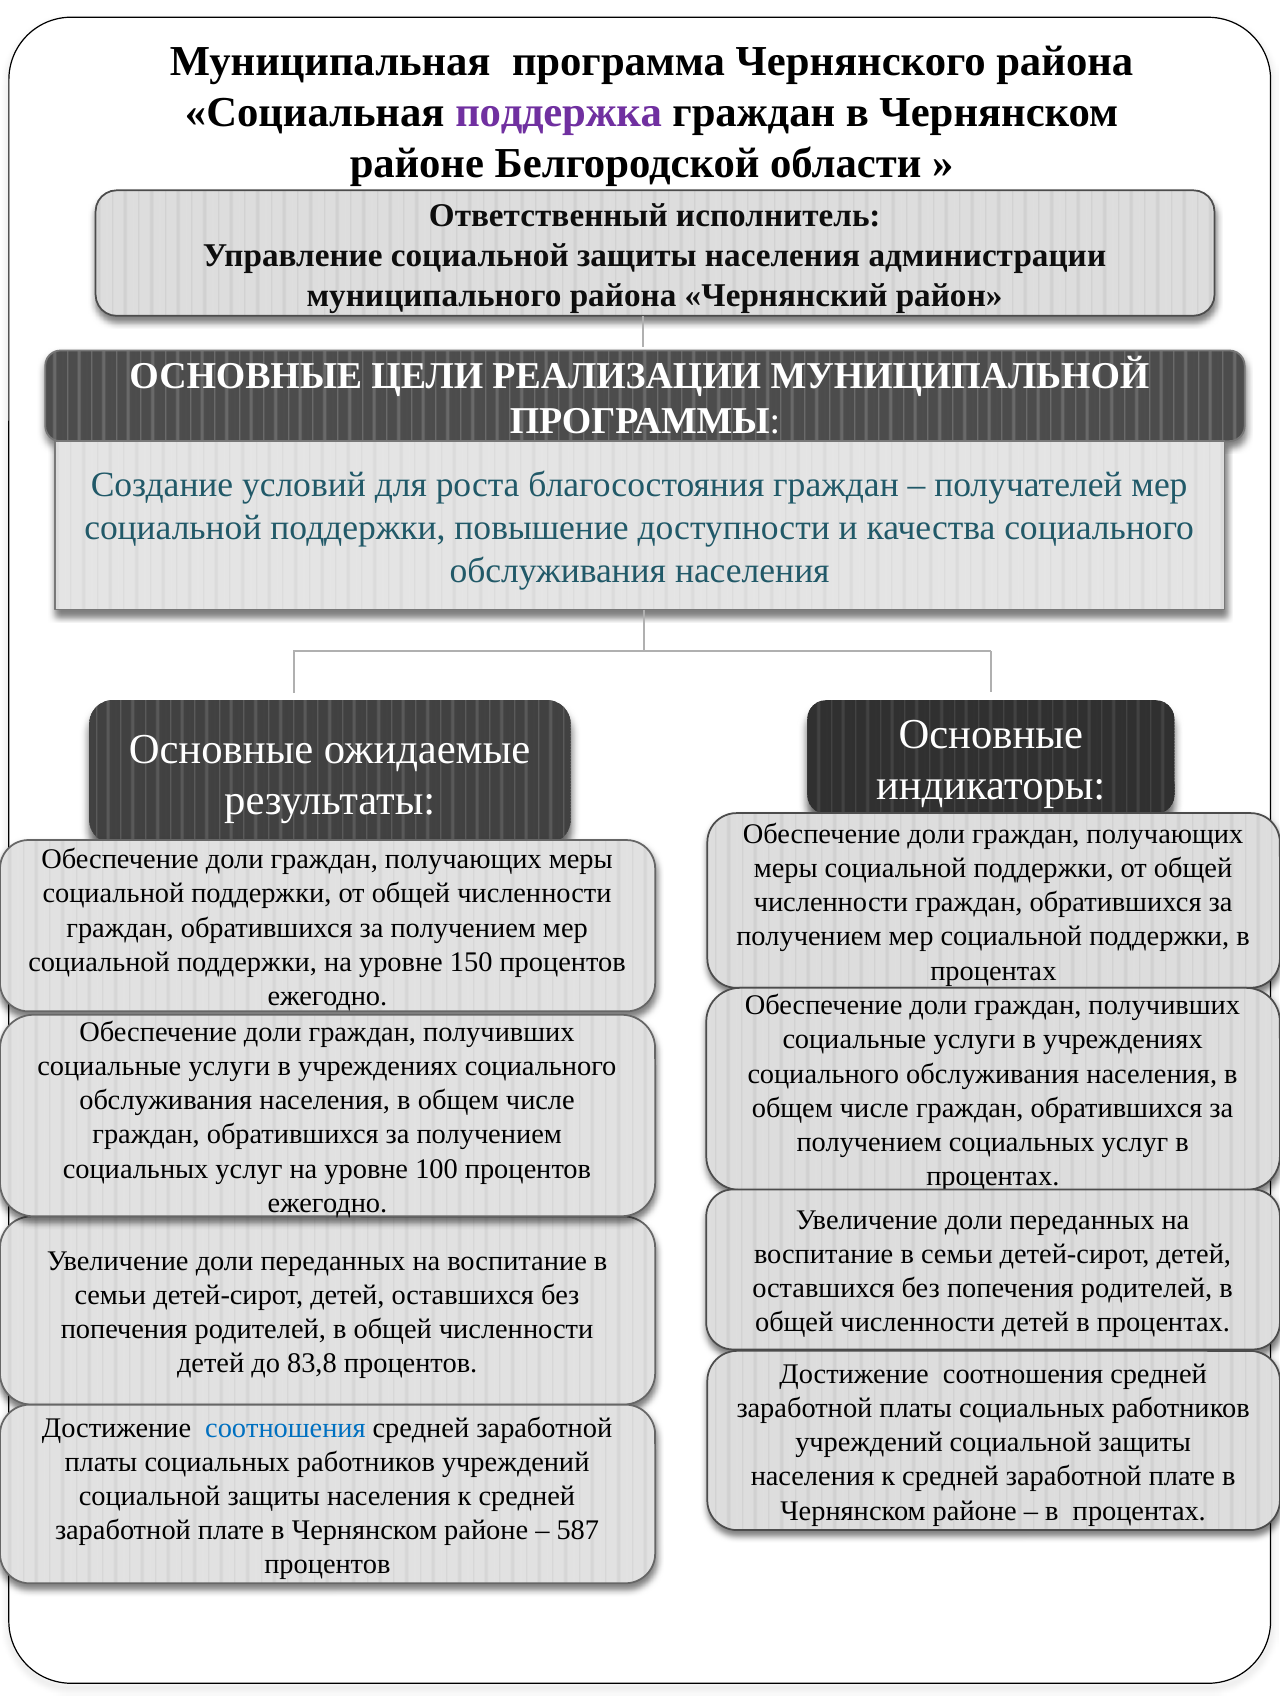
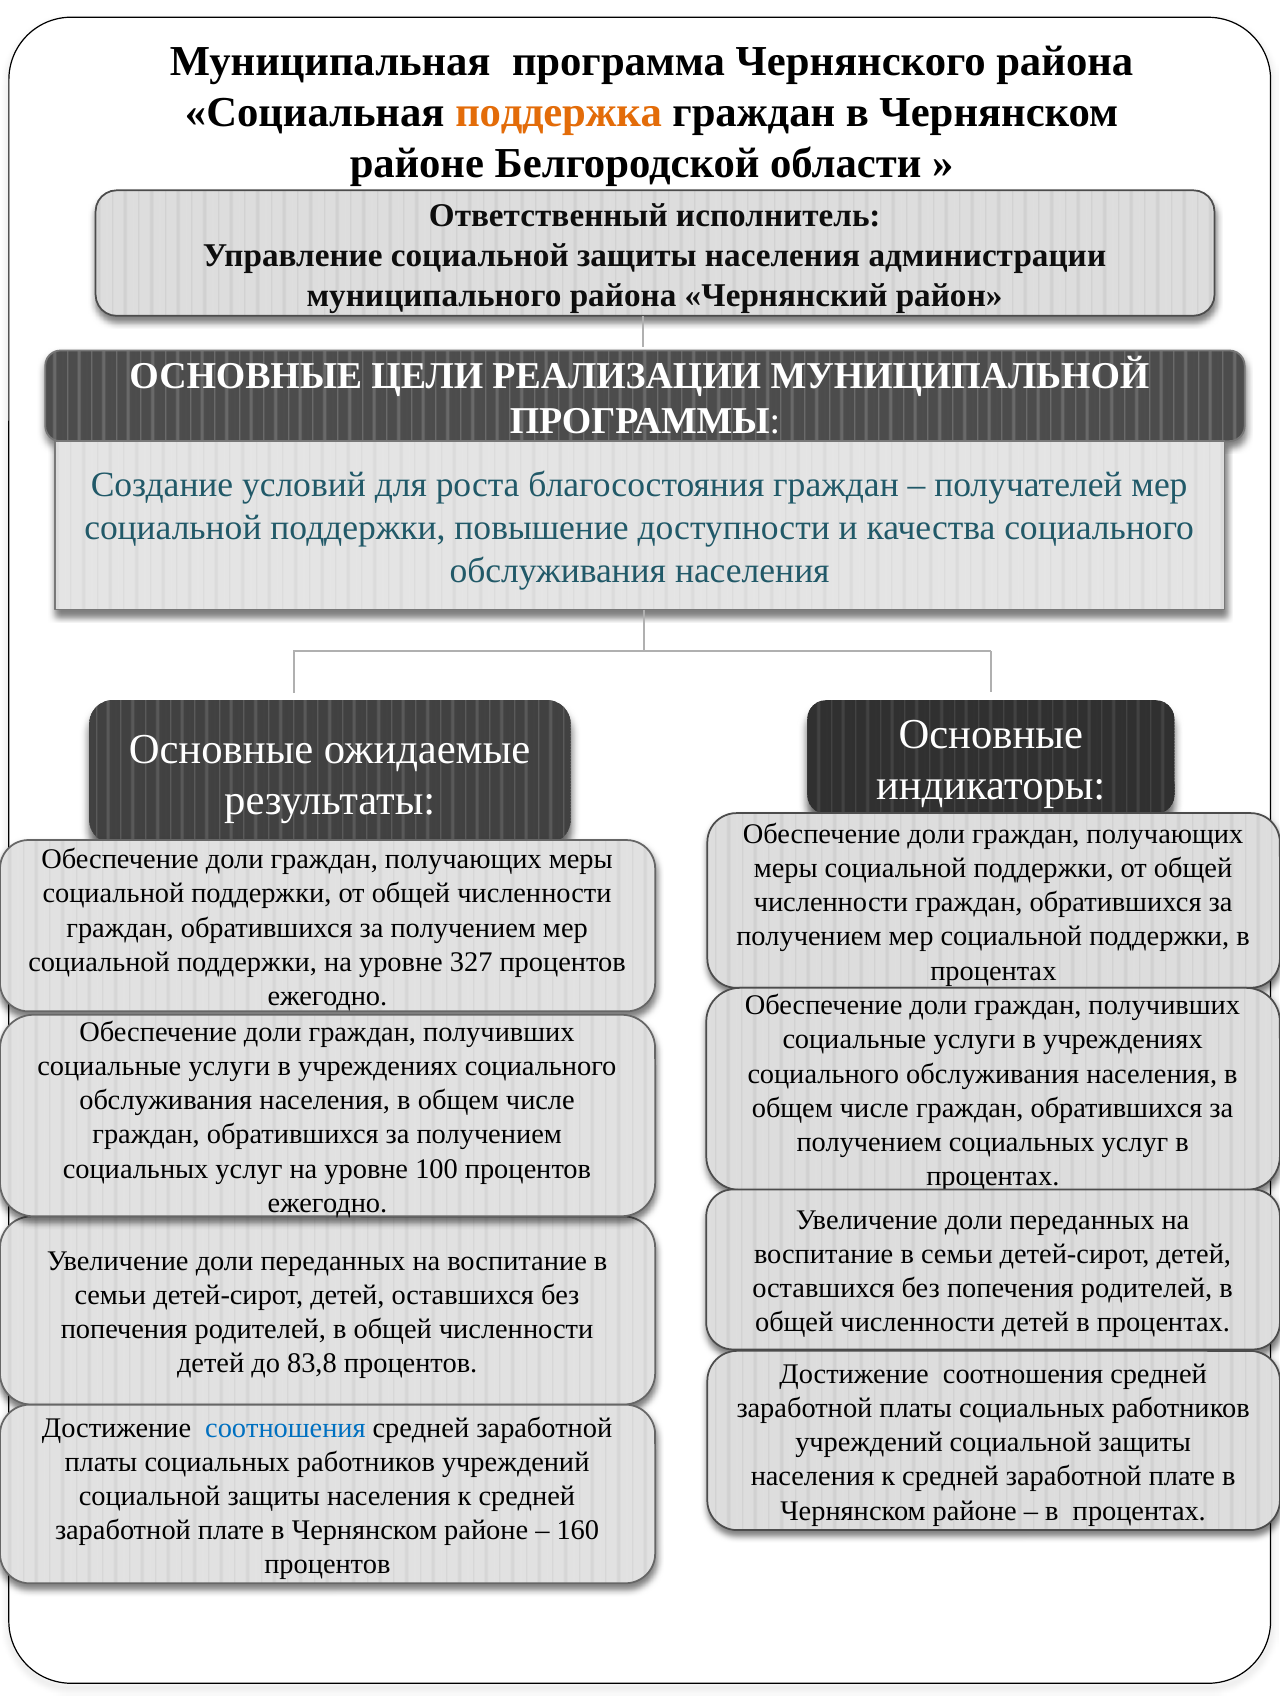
поддержка colour: purple -> orange
150: 150 -> 327
587: 587 -> 160
